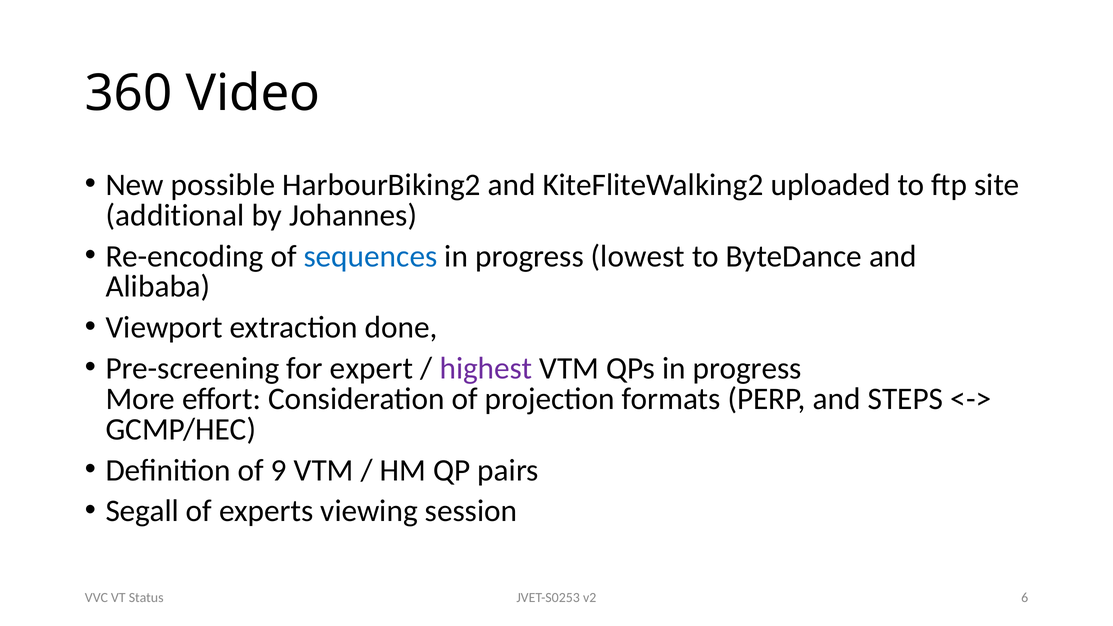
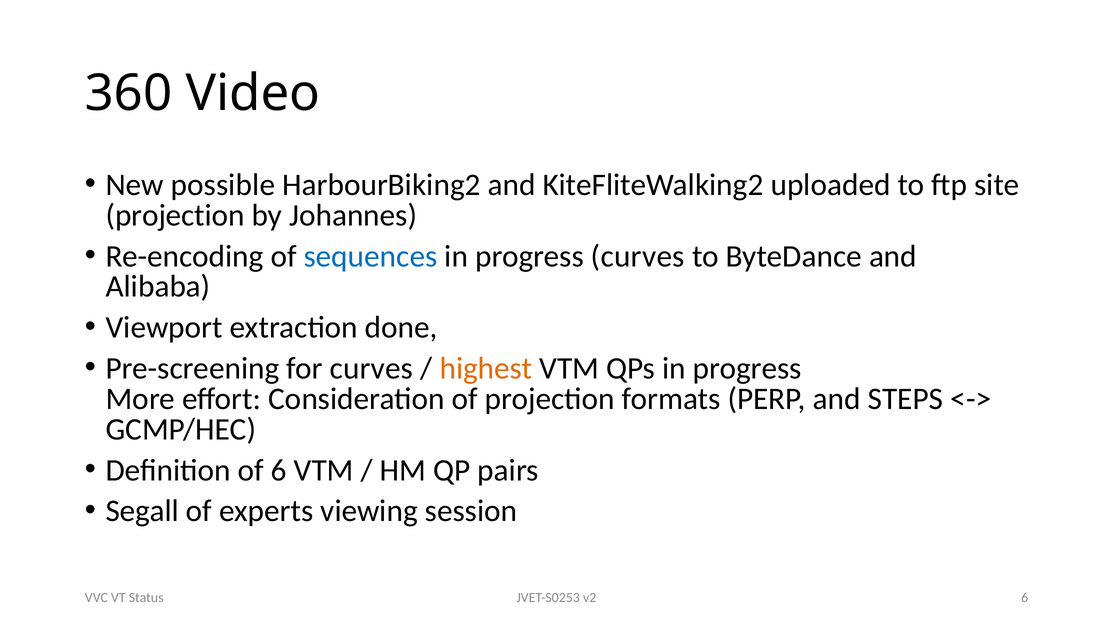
additional at (175, 215): additional -> projection
progress lowest: lowest -> curves
for expert: expert -> curves
highest colour: purple -> orange
of 9: 9 -> 6
